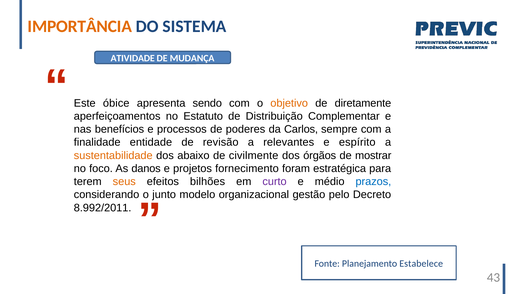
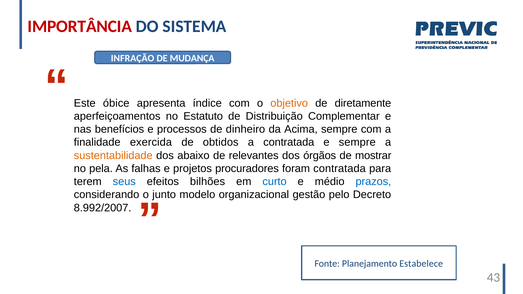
IMPORTÂNCIA colour: orange -> red
ATIVIDADE: ATIVIDADE -> INFRAÇÃO
sendo: sendo -> índice
poderes: poderes -> dinheiro
Carlos: Carlos -> Acima
entidade: entidade -> exercida
revisão: revisão -> obtidos
a relevantes: relevantes -> contratada
e espírito: espírito -> sempre
civilmente: civilmente -> relevantes
foco: foco -> pela
danos: danos -> falhas
fornecimento: fornecimento -> procuradores
foram estratégica: estratégica -> contratada
seus colour: orange -> blue
curto colour: purple -> blue
8.992/2011: 8.992/2011 -> 8.992/2007
